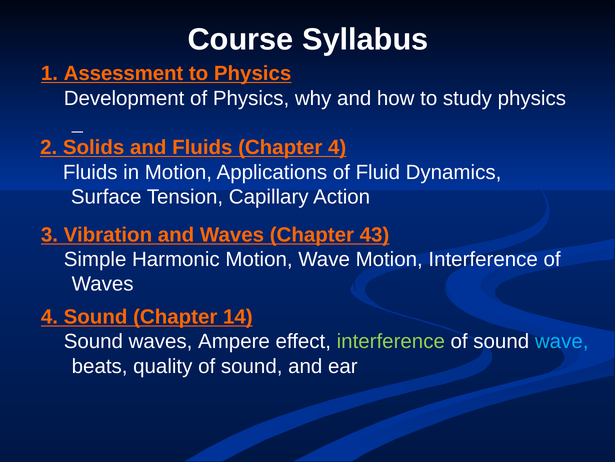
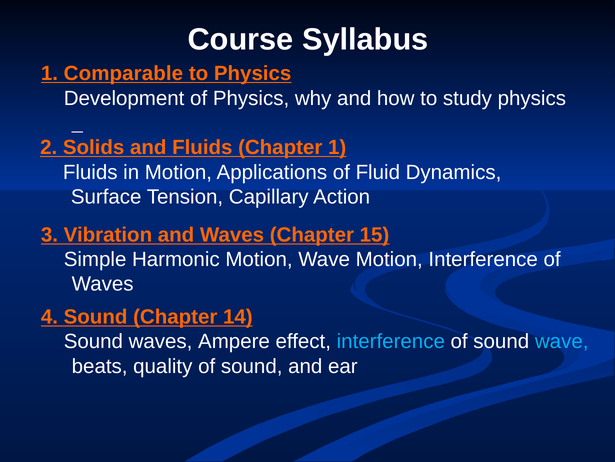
Assessment: Assessment -> Comparable
Chapter 4: 4 -> 1
43: 43 -> 15
interference at (391, 341) colour: light green -> light blue
